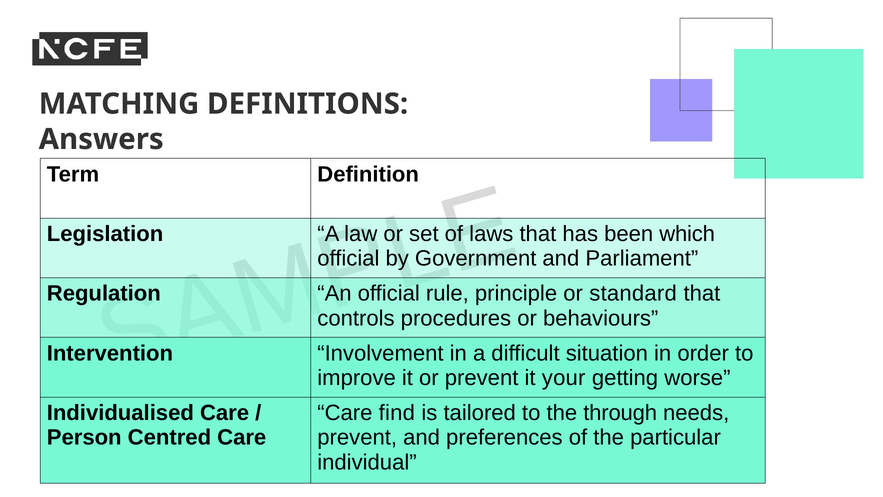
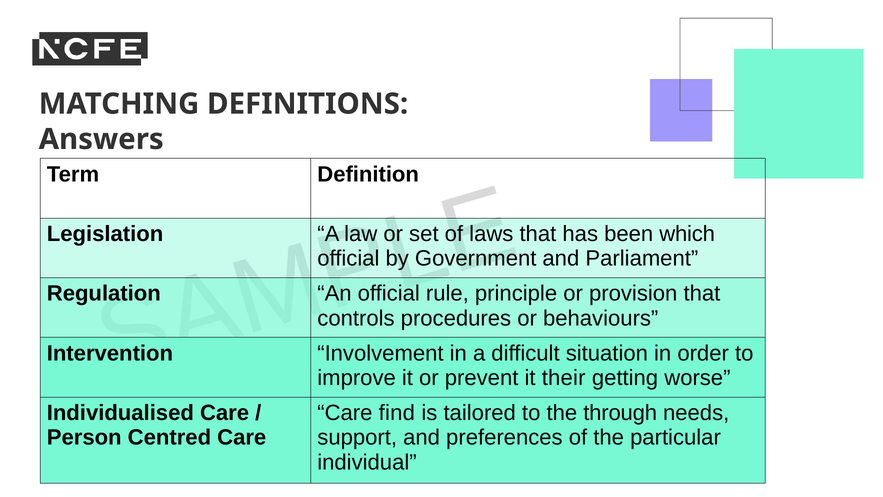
standard: standard -> provision
your: your -> their
prevent at (357, 437): prevent -> support
